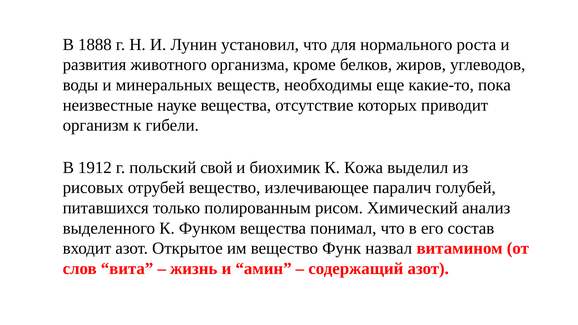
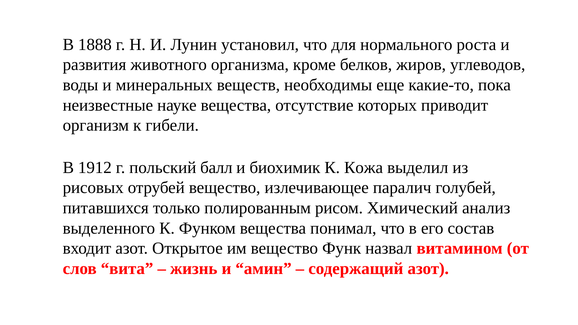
свой: свой -> балл
